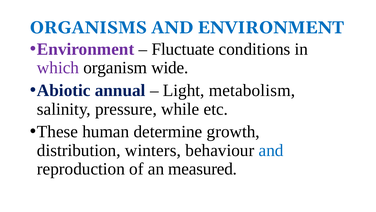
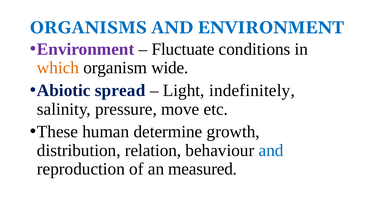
which colour: purple -> orange
annual: annual -> spread
metabolism: metabolism -> indefinitely
while: while -> move
winters: winters -> relation
